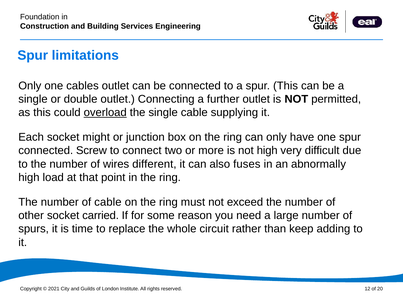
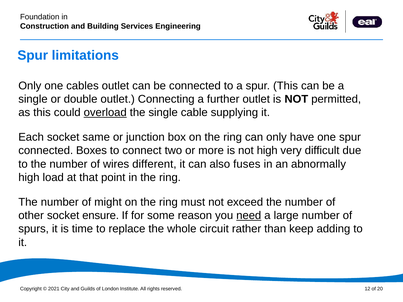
might: might -> same
Screw: Screw -> Boxes
of cable: cable -> might
carried: carried -> ensure
need underline: none -> present
